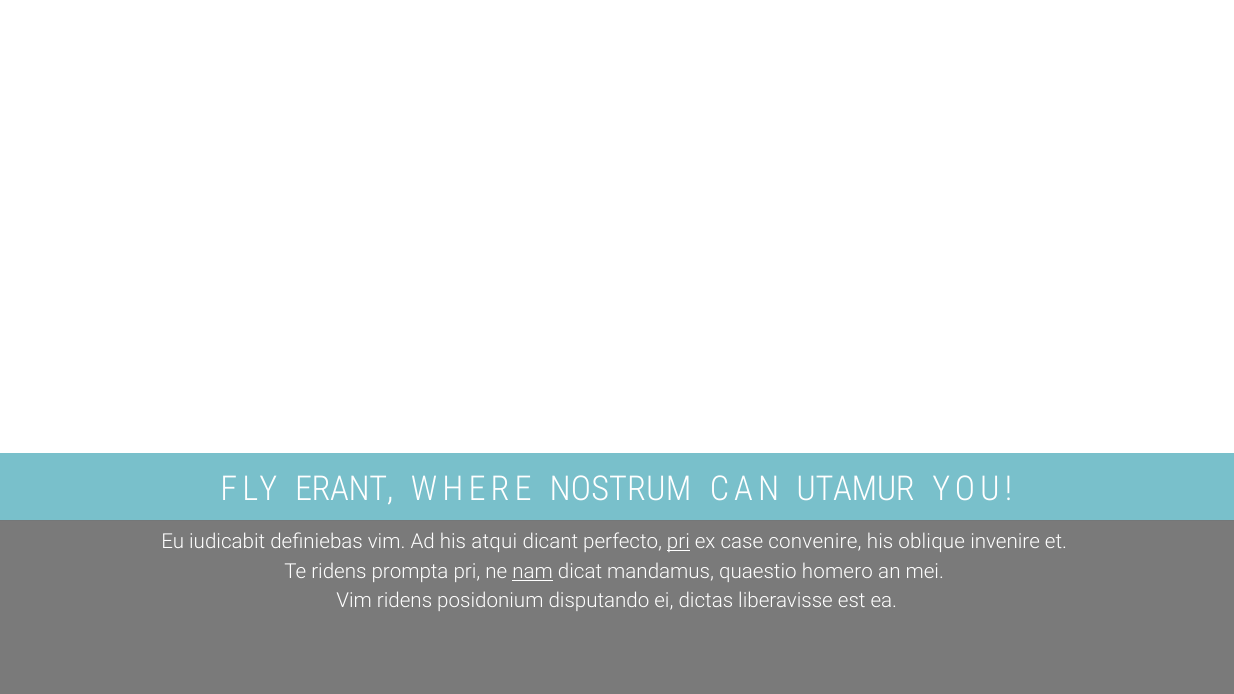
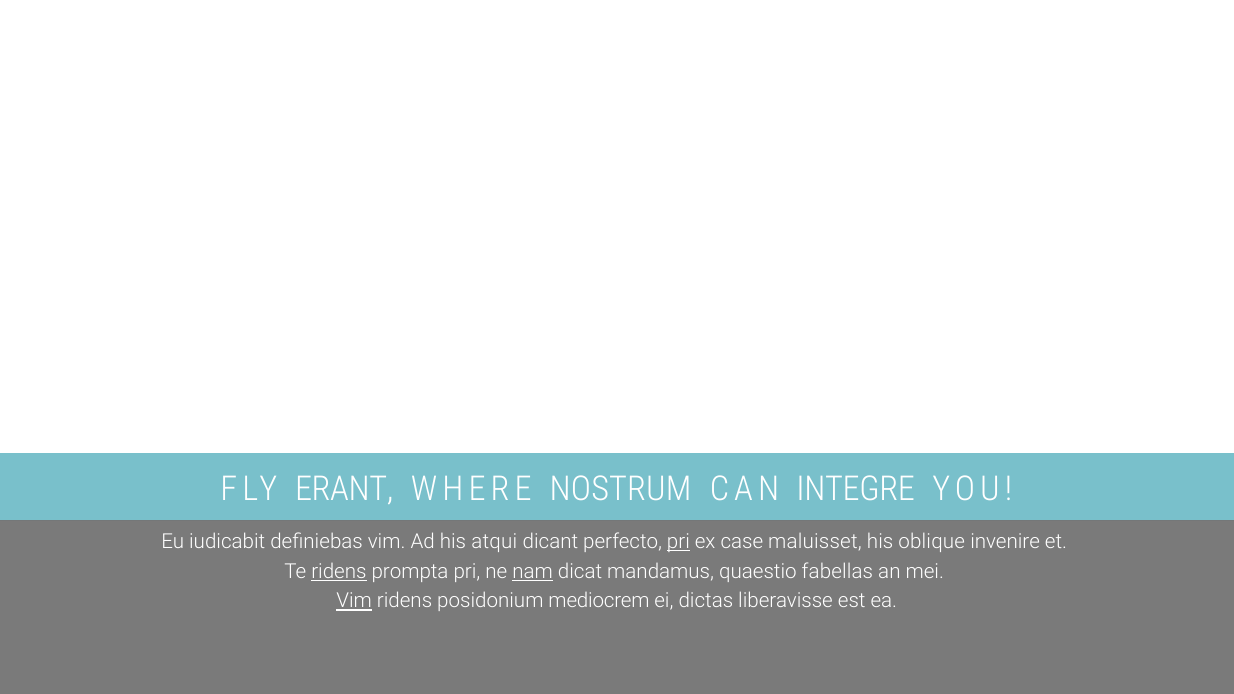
UTAMUR: UTAMUR -> INTEGRE
convenire: convenire -> maluisset
ridens at (339, 572) underline: none -> present
homero: homero -> fabellas
Vim at (354, 601) underline: none -> present
disputando: disputando -> mediocrem
